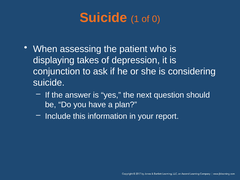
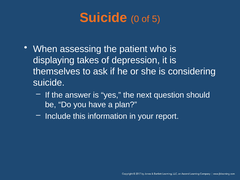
1: 1 -> 0
0: 0 -> 5
conjunction: conjunction -> themselves
